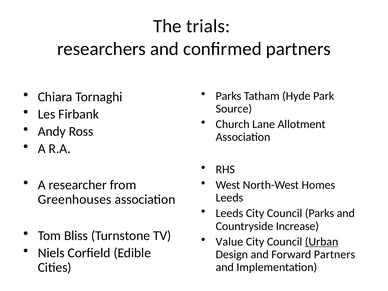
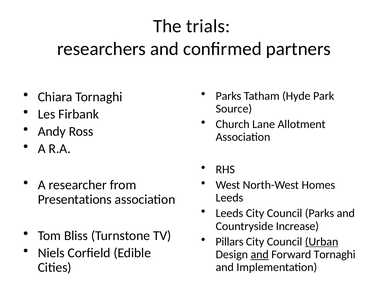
Greenhouses: Greenhouses -> Presentations
Value: Value -> Pillars
and at (260, 254) underline: none -> present
Forward Partners: Partners -> Tornaghi
